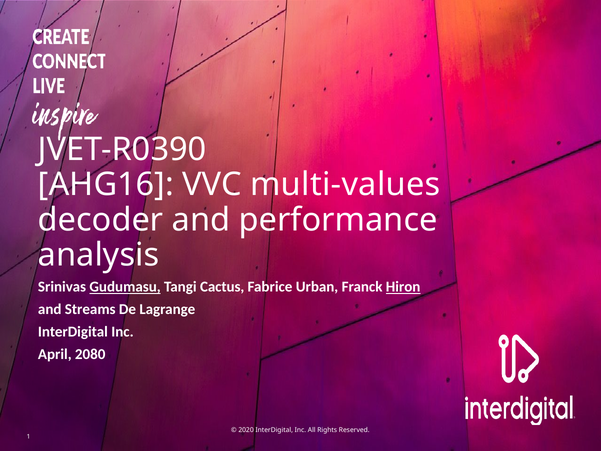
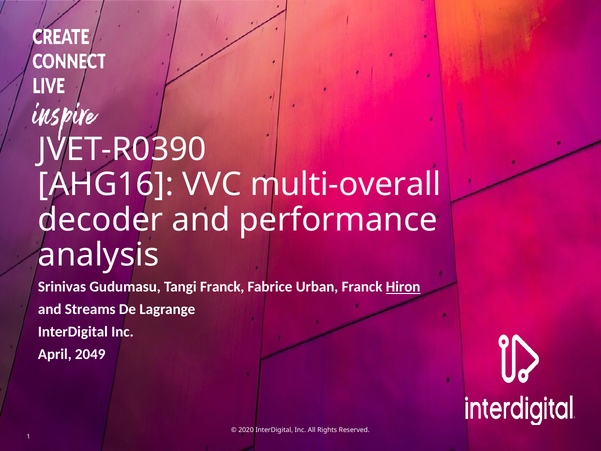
multi-values: multi-values -> multi-overall
Gudumasu underline: present -> none
Tangi Cactus: Cactus -> Franck
2080: 2080 -> 2049
